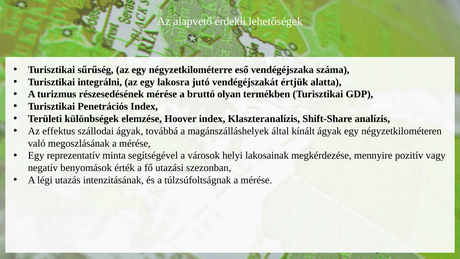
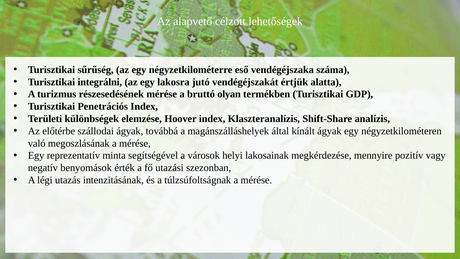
érdekli: érdekli -> célzott
effektus: effektus -> előtérbe
